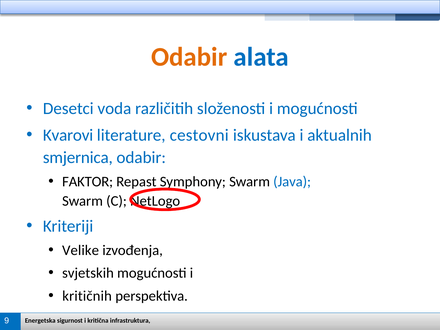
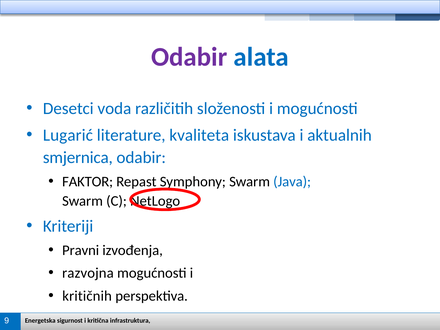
Odabir at (189, 57) colour: orange -> purple
Kvarovi: Kvarovi -> Lugarić
cestovni: cestovni -> kvaliteta
Velike: Velike -> Pravni
svjetskih: svjetskih -> razvojna
